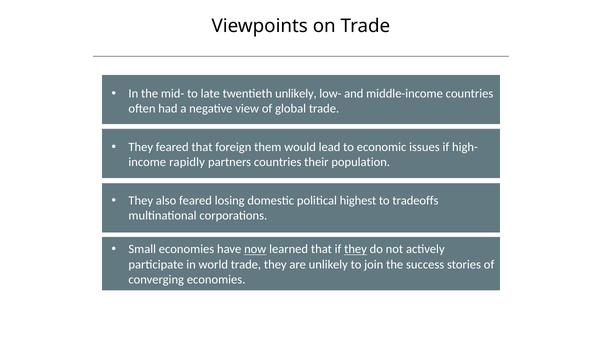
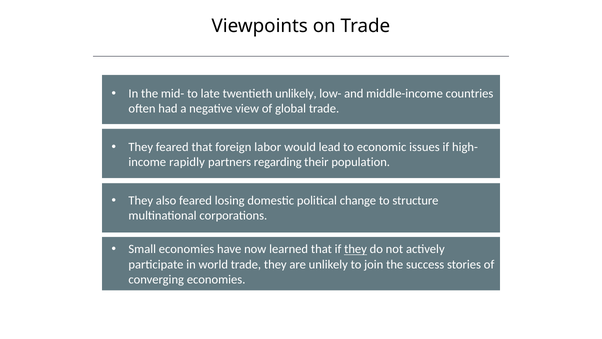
them: them -> labor
partners countries: countries -> regarding
highest: highest -> change
tradeoffs: tradeoffs -> structure
now underline: present -> none
